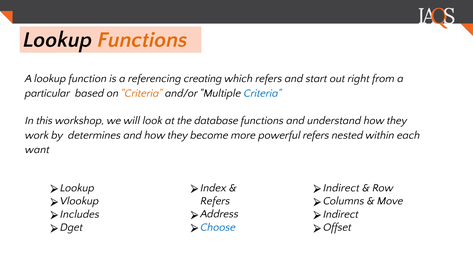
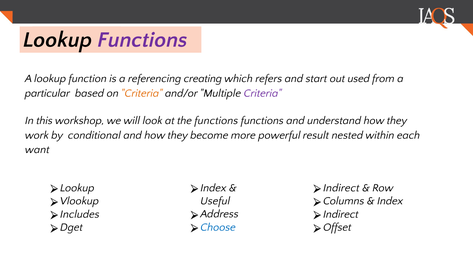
Functions at (143, 40) colour: orange -> purple
right: right -> used
Criteria at (263, 93) colour: blue -> purple
the database: database -> functions
determines: determines -> conditional
powerful refers: refers -> result
Refers at (215, 201): Refers -> Useful
Move at (390, 201): Move -> Index
